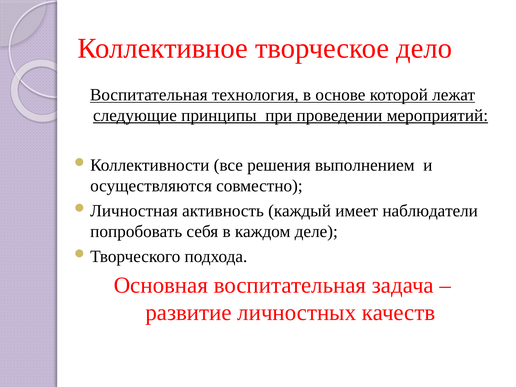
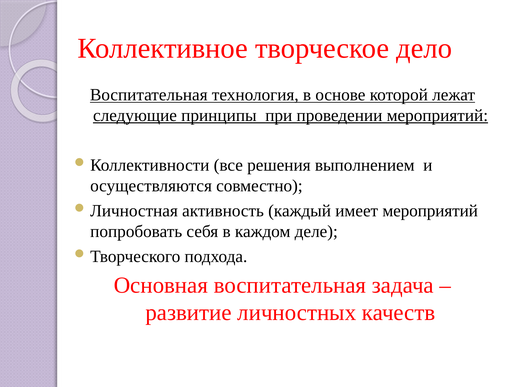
имеет наблюдатели: наблюдатели -> мероприятий
